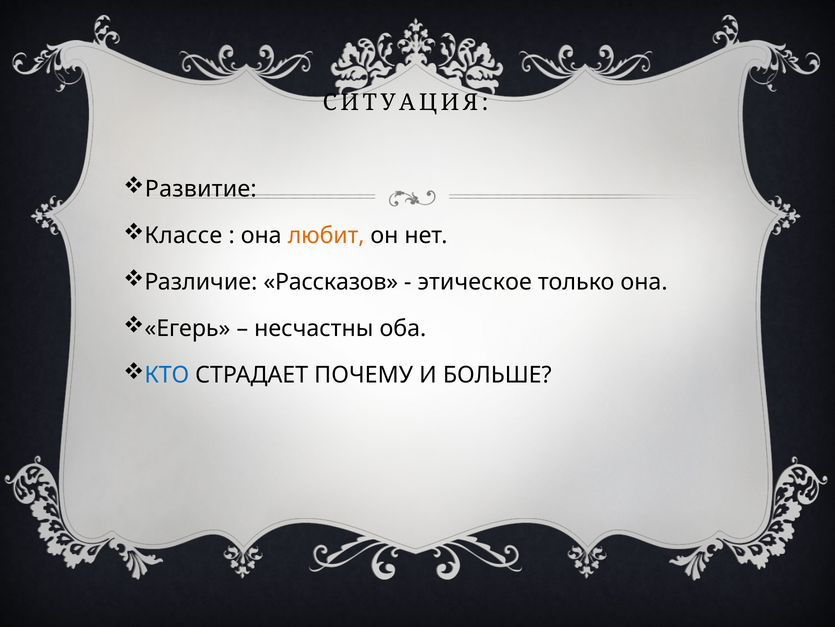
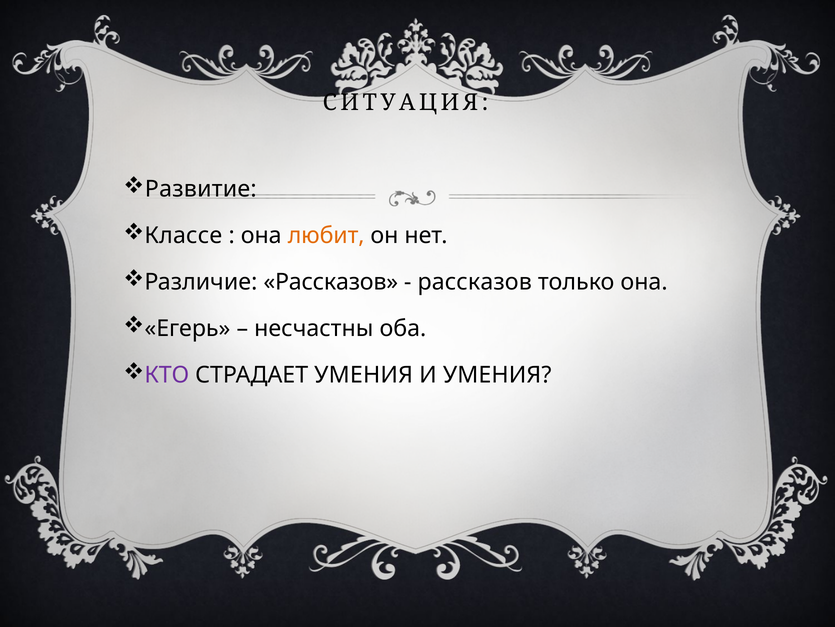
этическое at (475, 282): этическое -> рассказов
КТО colour: blue -> purple
СТРАДАЕТ ПОЧЕМУ: ПОЧЕМУ -> УМЕНИЯ
И БОЛЬШЕ: БОЛЬШЕ -> УМЕНИЯ
